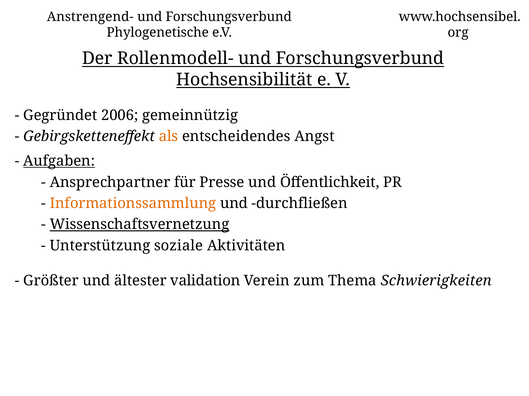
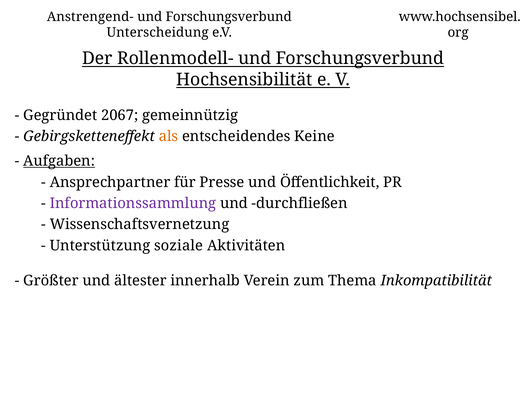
Phylogenetische: Phylogenetische -> Unterscheidung
2006: 2006 -> 2067
Angst: Angst -> Keine
Informationssammlung colour: orange -> purple
Wissenschaftsvernetzung underline: present -> none
validation: validation -> innerhalb
Schwierigkeiten: Schwierigkeiten -> Inkompatibilität
